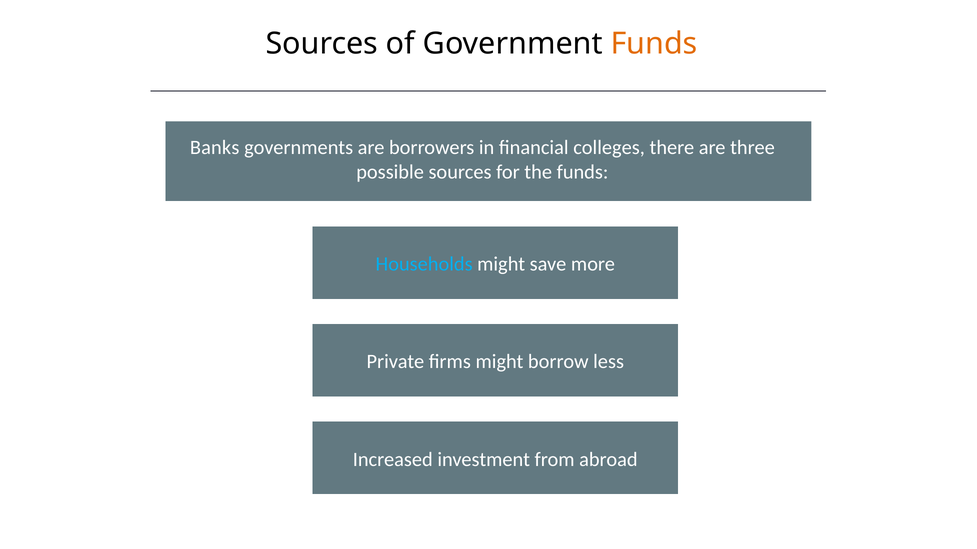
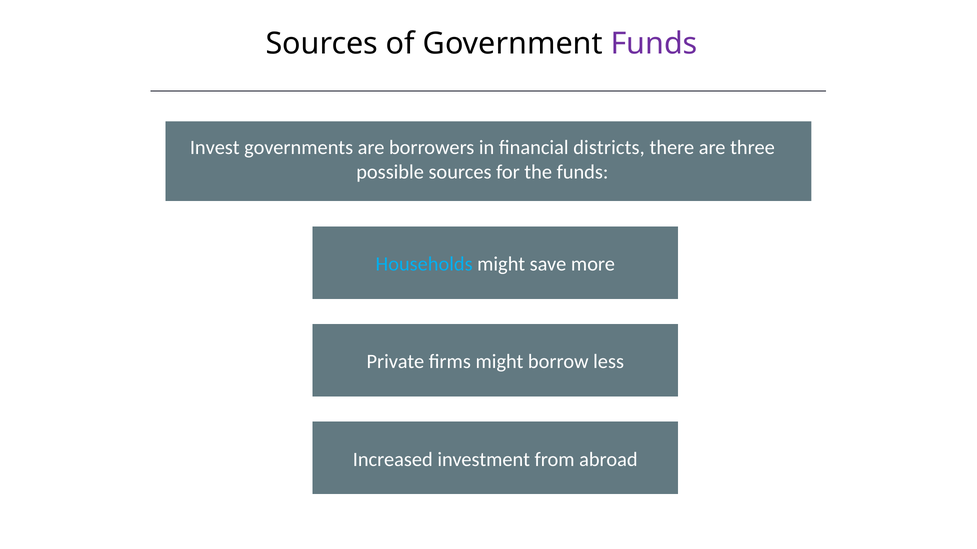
Funds at (654, 44) colour: orange -> purple
Banks: Banks -> Invest
colleges: colleges -> districts
